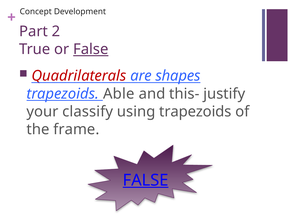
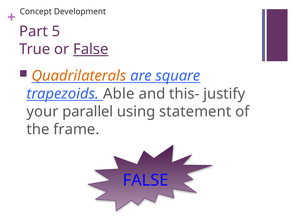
2: 2 -> 5
Quadrilaterals colour: red -> orange
shapes: shapes -> square
classify: classify -> parallel
using trapezoids: trapezoids -> statement
FALSE at (146, 180) underline: present -> none
